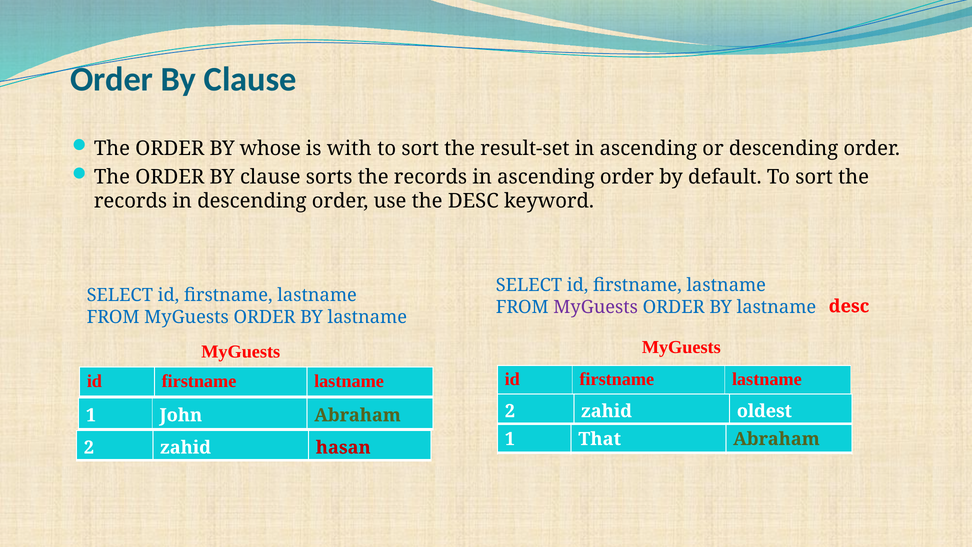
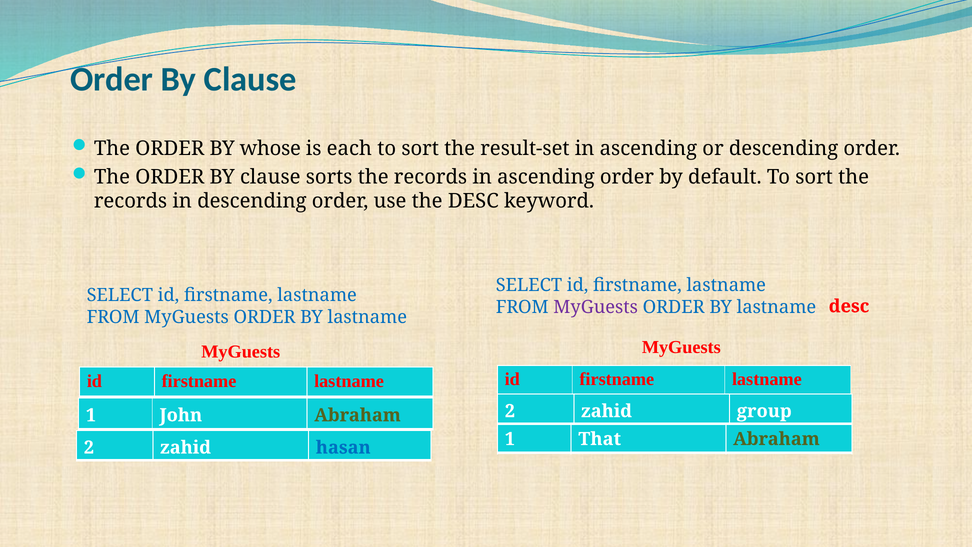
with: with -> each
oldest: oldest -> group
hasan colour: red -> blue
